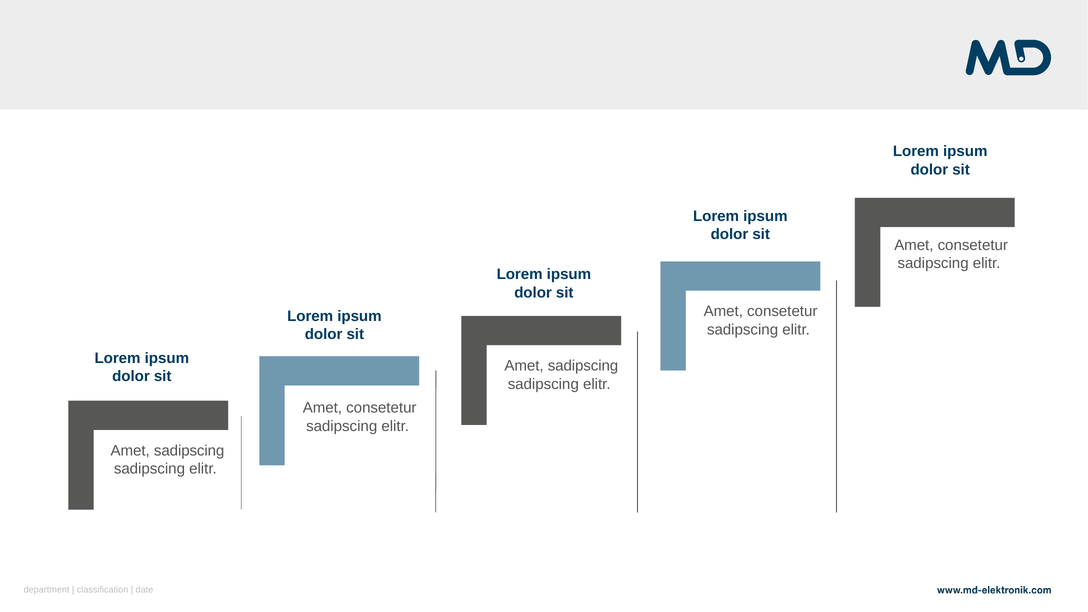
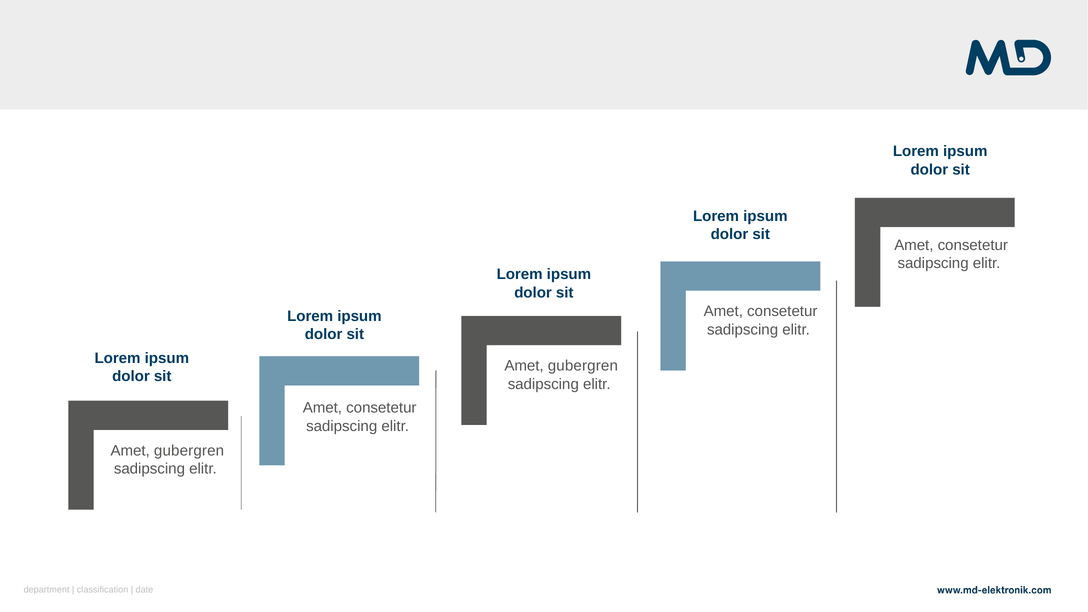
sadipscing at (583, 366): sadipscing -> gubergren
sadipscing at (189, 451): sadipscing -> gubergren
